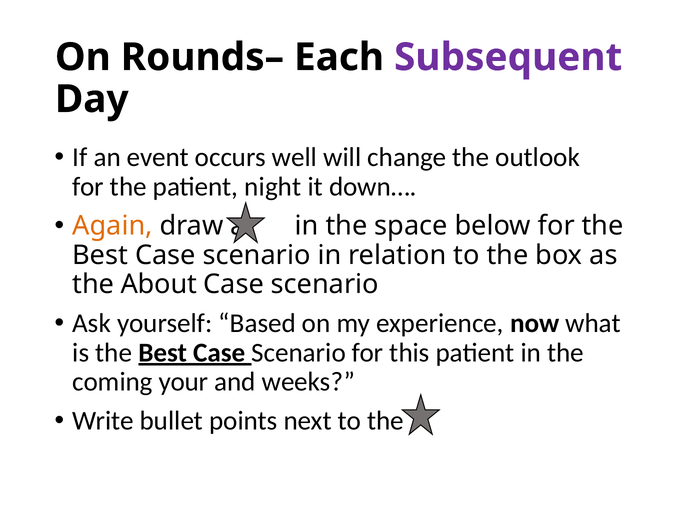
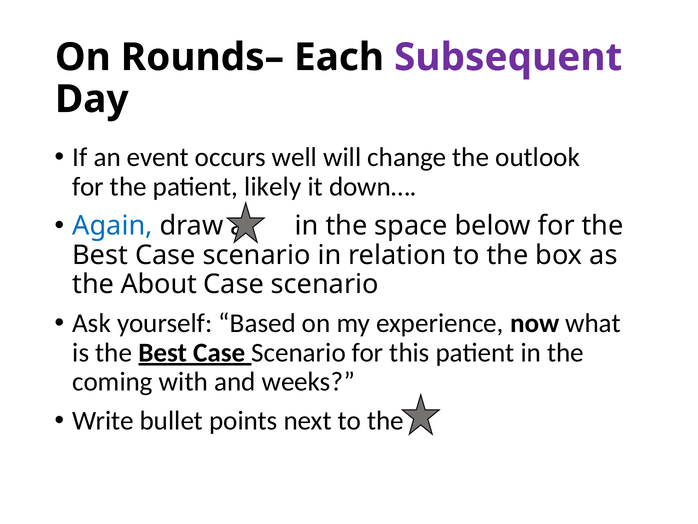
night: night -> likely
Again colour: orange -> blue
your: your -> with
